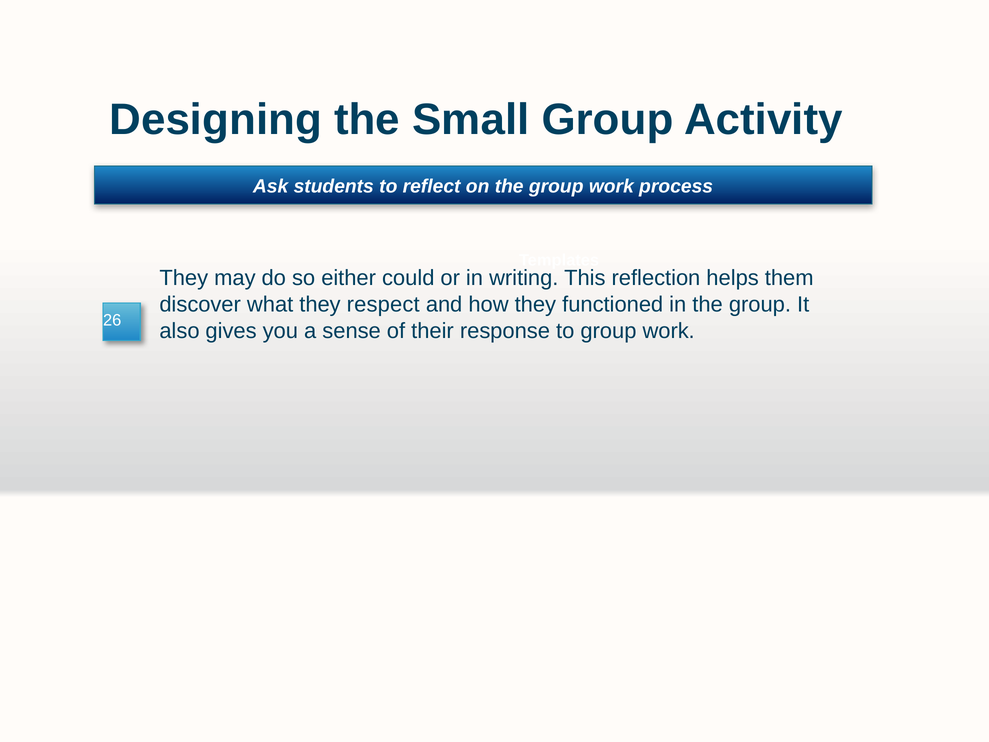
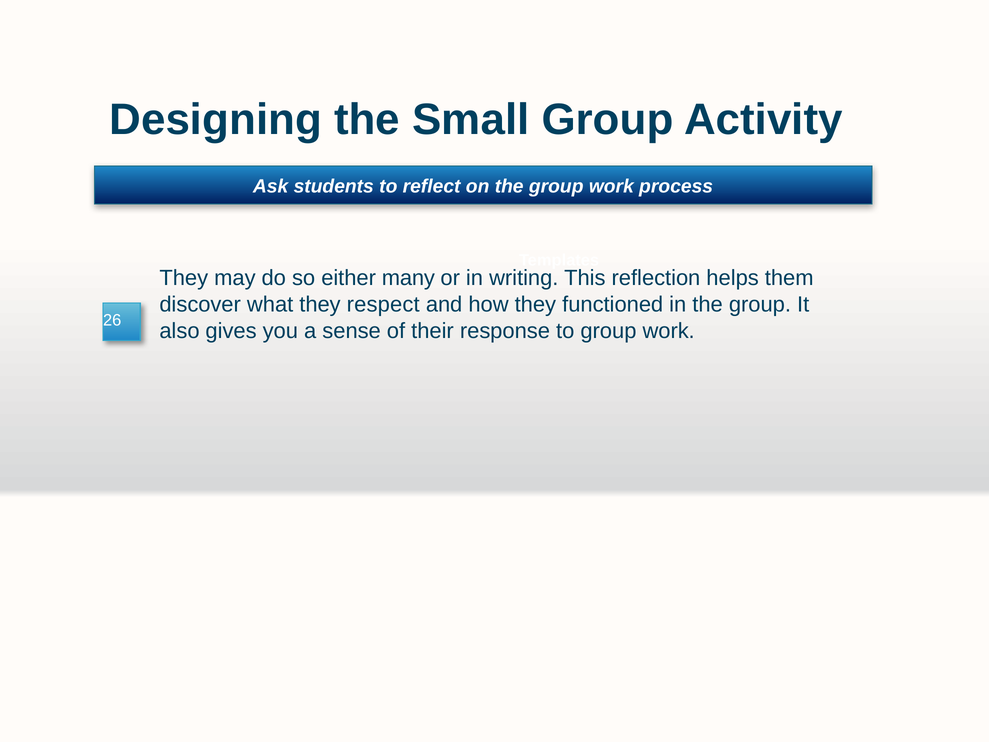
could: could -> many
